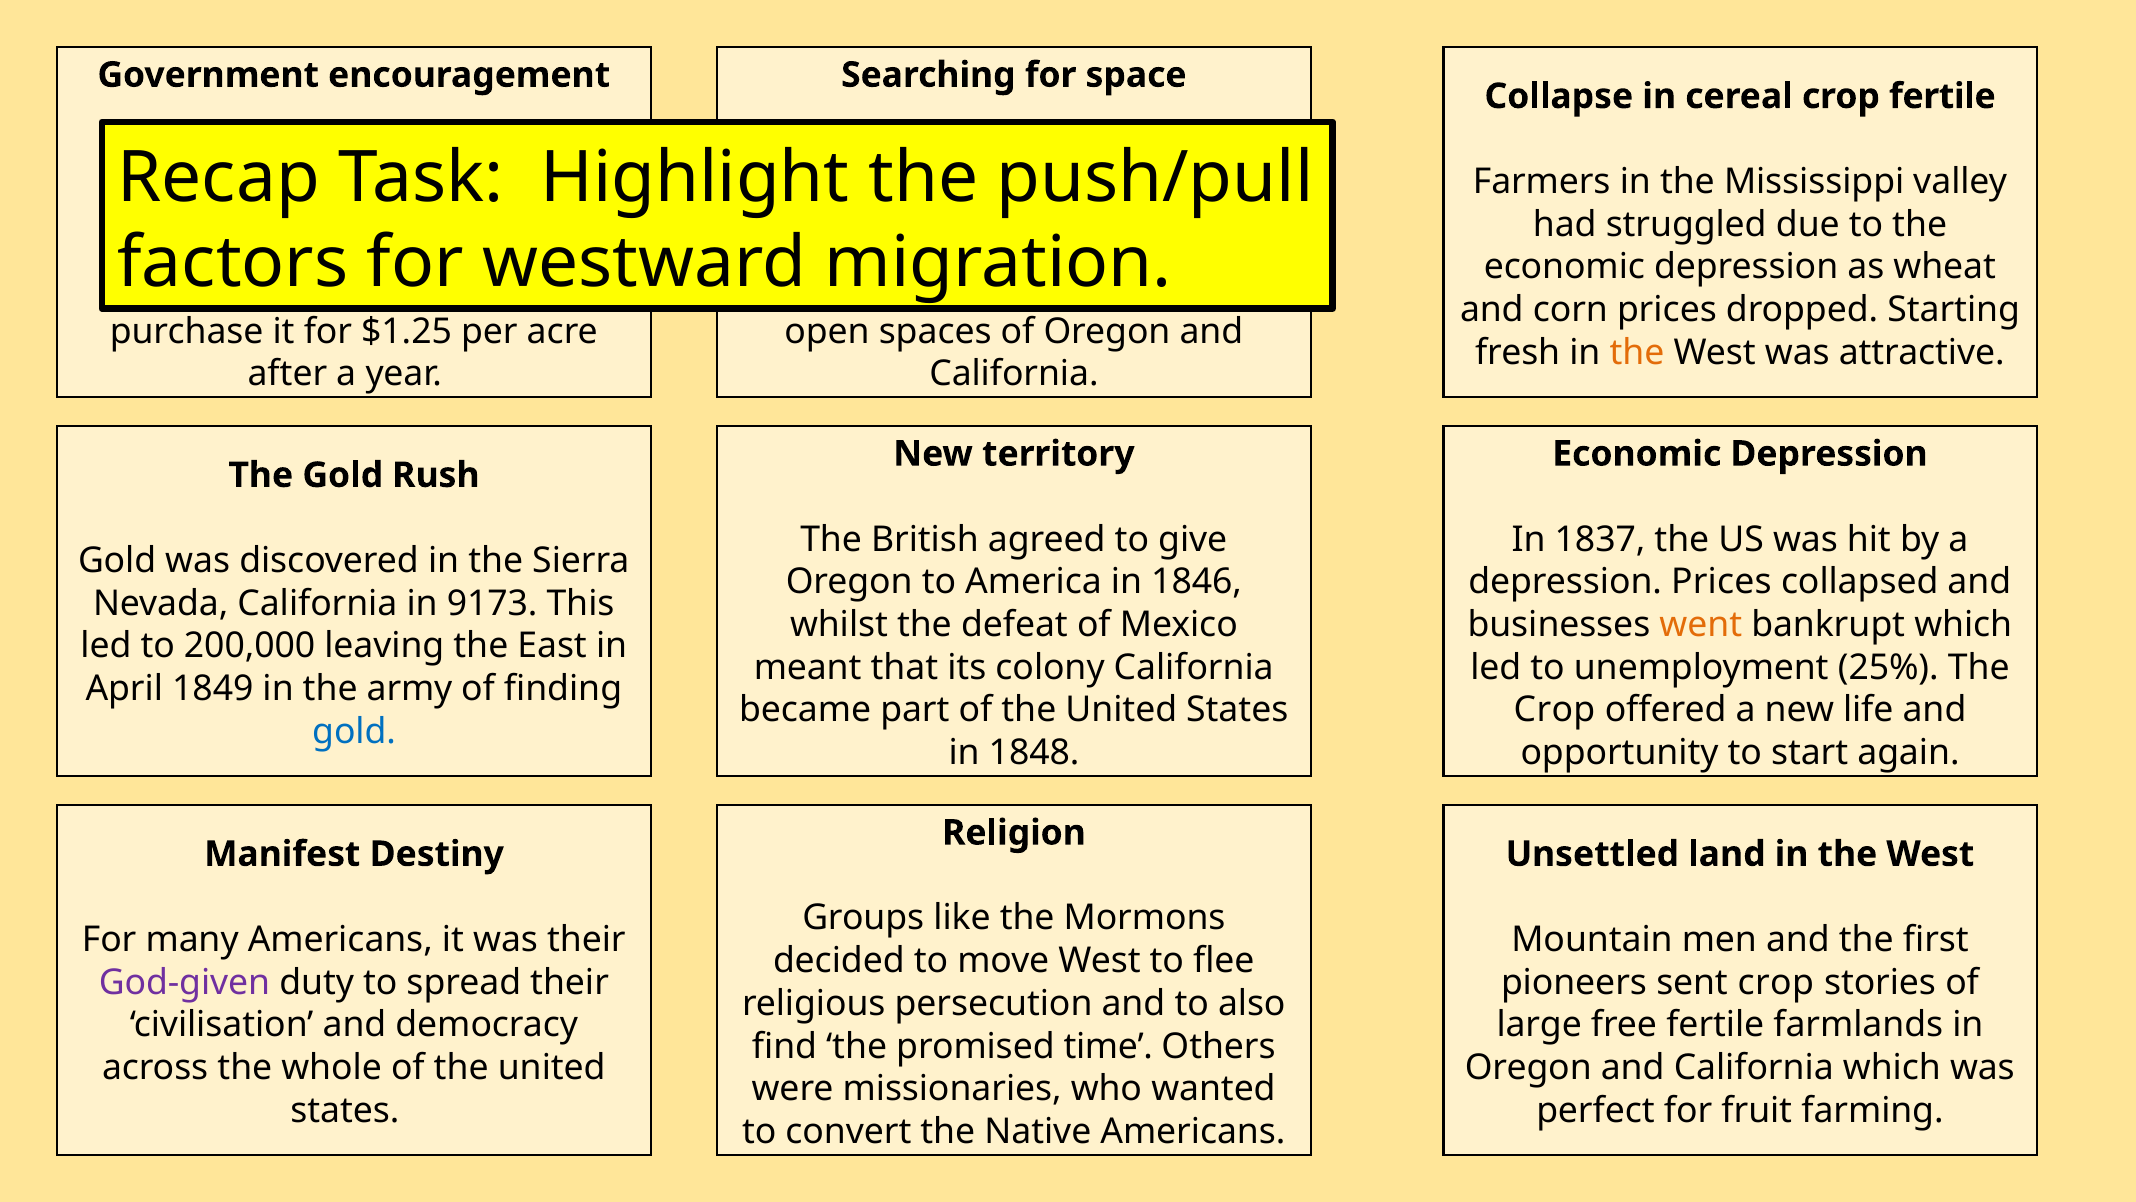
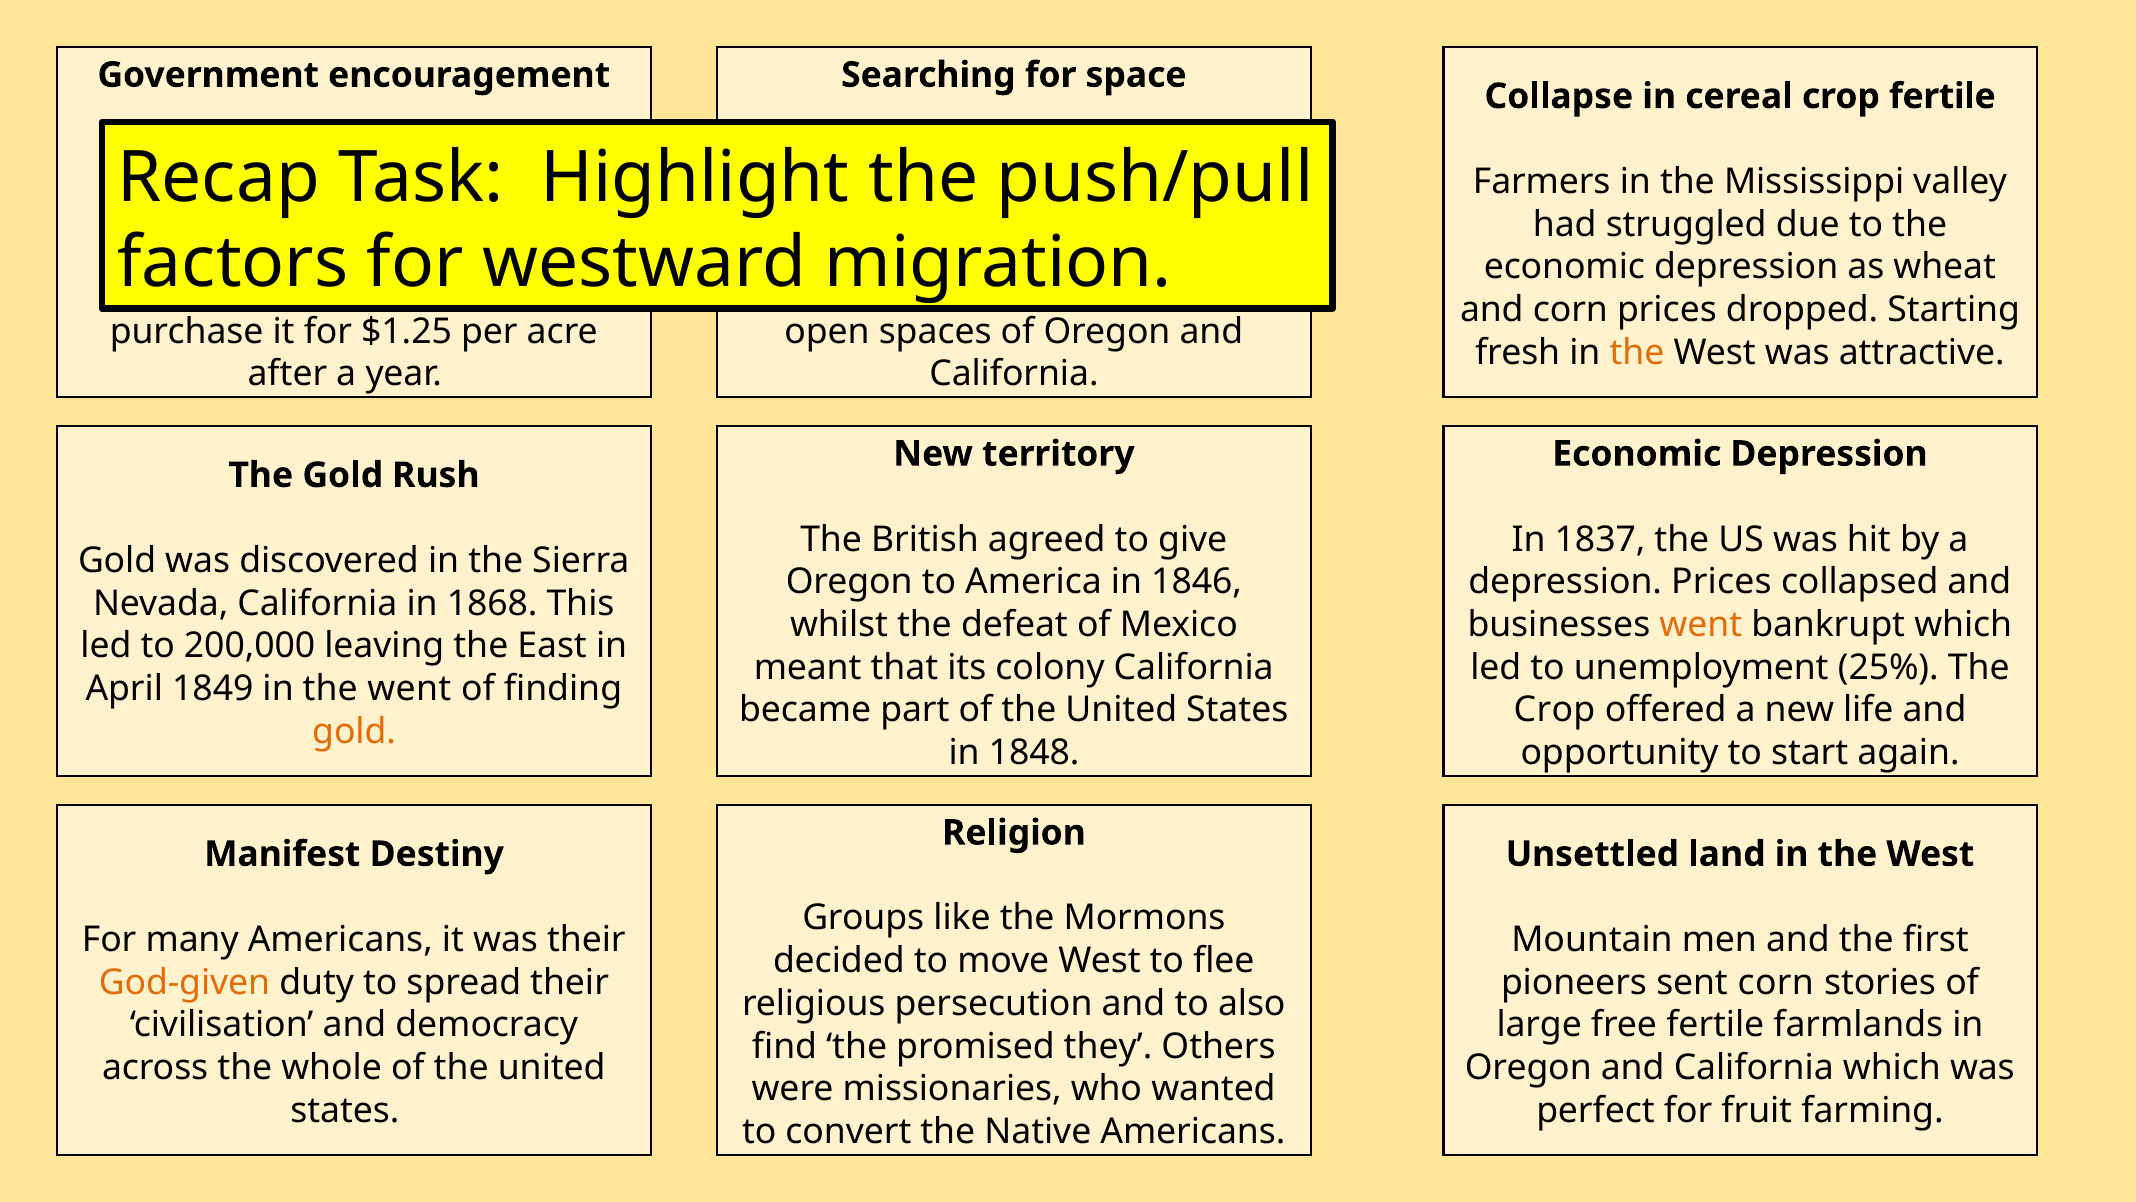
9173: 9173 -> 1868
the army: army -> went
gold at (354, 731) colour: blue -> orange
God-given colour: purple -> orange
sent crop: crop -> corn
time: time -> they
